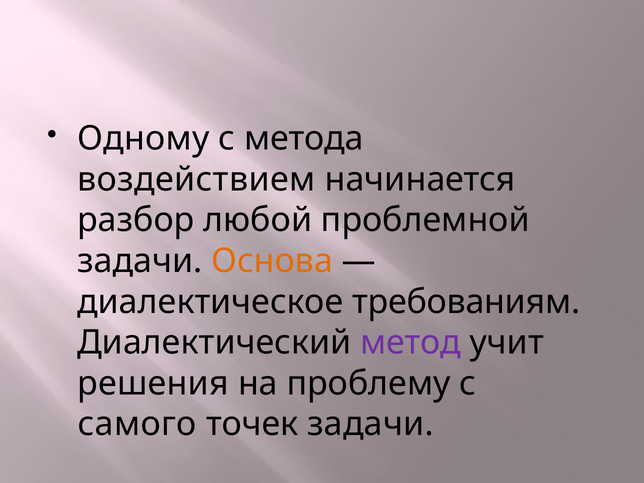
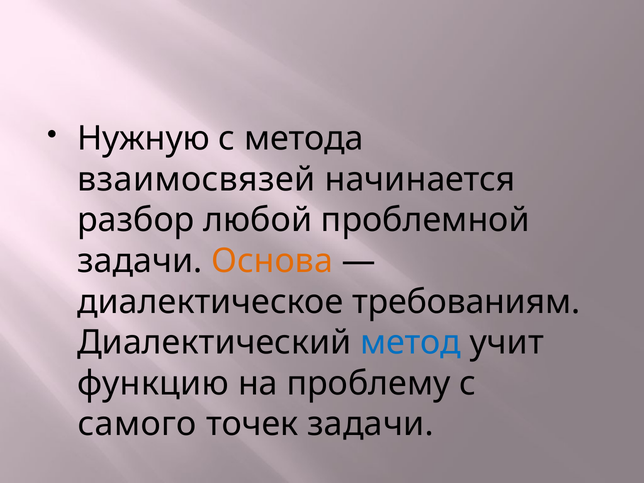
Одному: Одному -> Нужную
воздействием: воздействием -> взаимосвязей
метод colour: purple -> blue
решения: решения -> функцию
